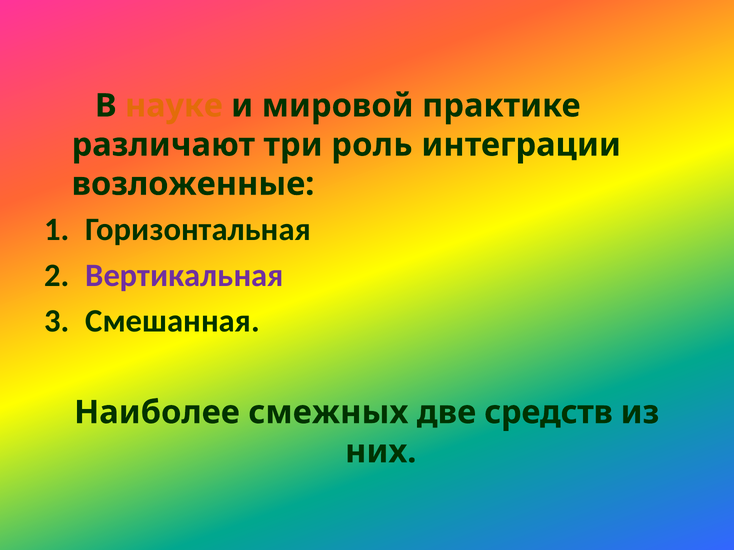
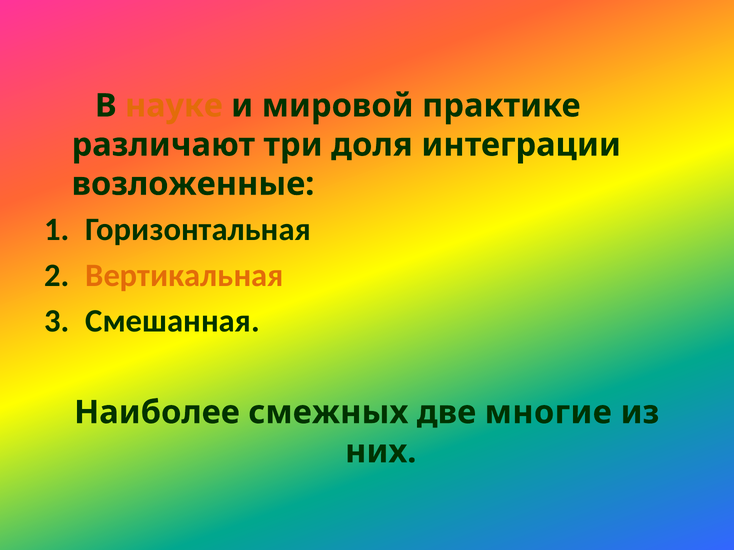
роль: роль -> доля
Вертикальная colour: purple -> orange
средств: средств -> многие
